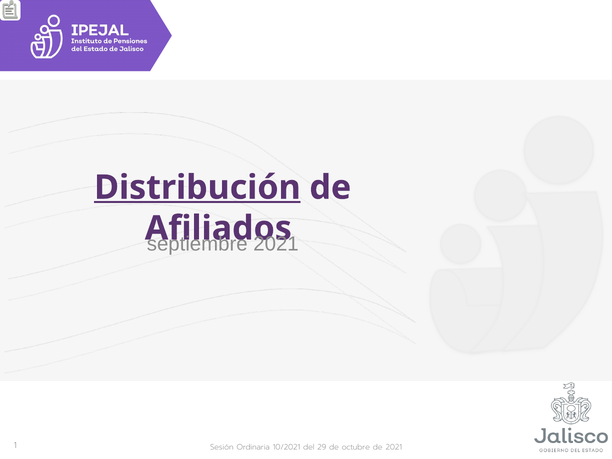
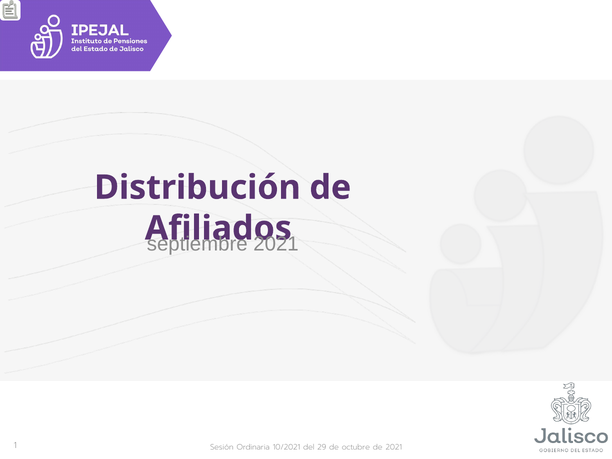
Distribución underline: present -> none
